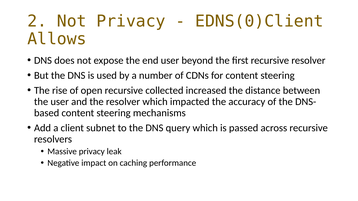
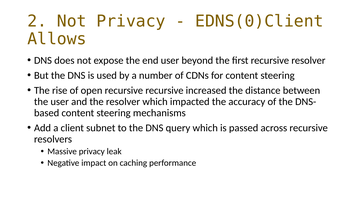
recursive collected: collected -> recursive
